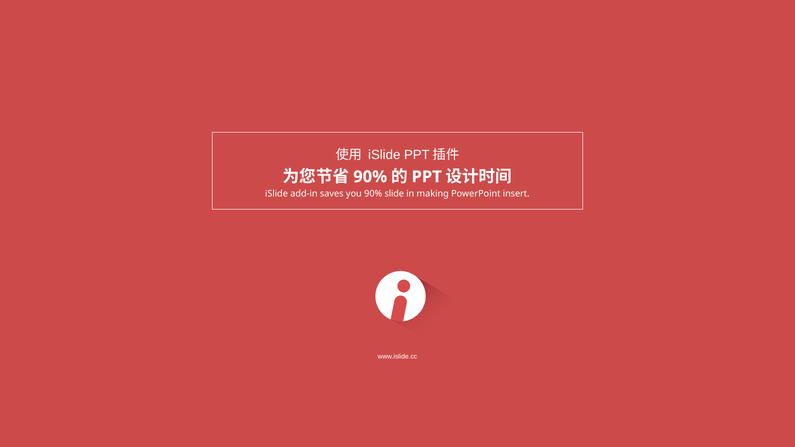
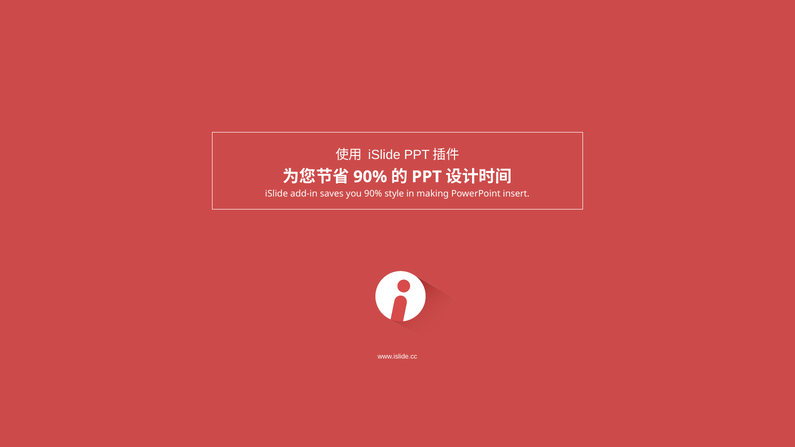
slide: slide -> style
